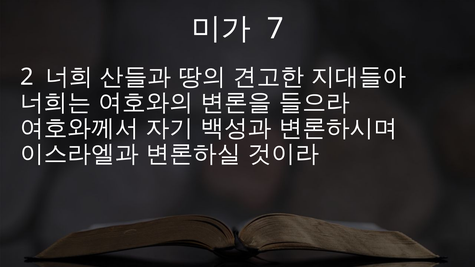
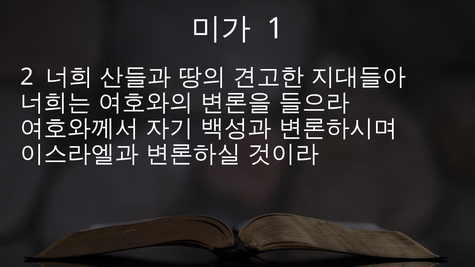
7: 7 -> 1
